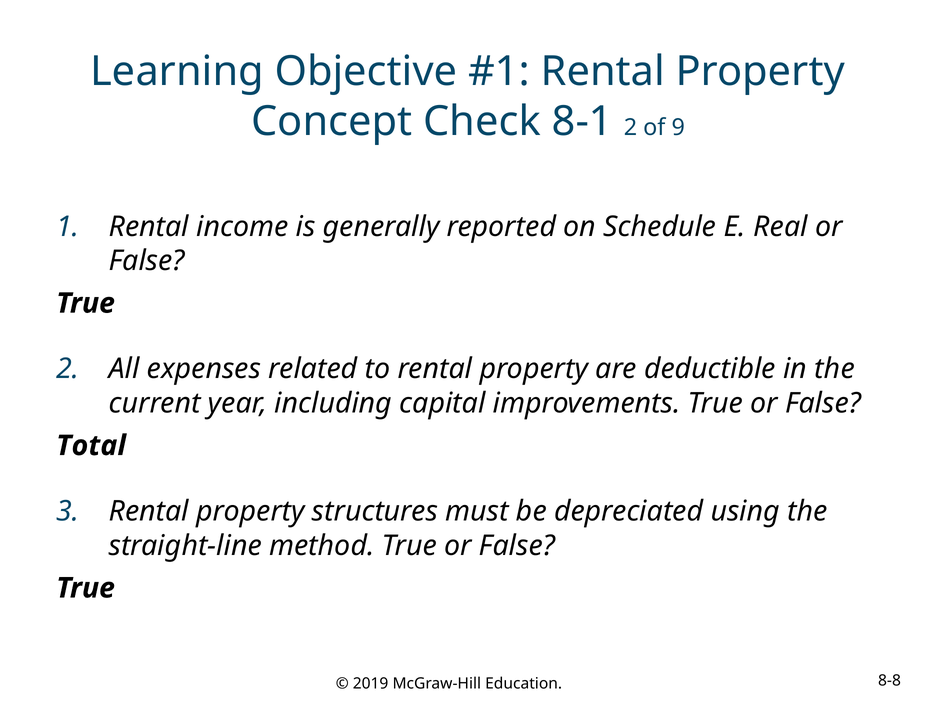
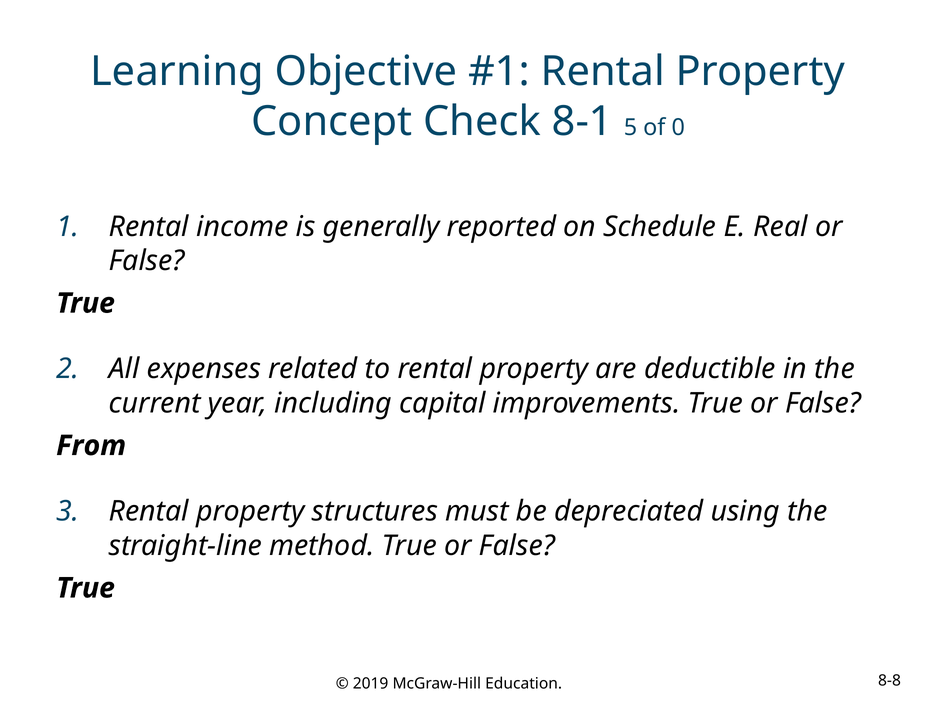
8-1 2: 2 -> 5
9: 9 -> 0
Total: Total -> From
